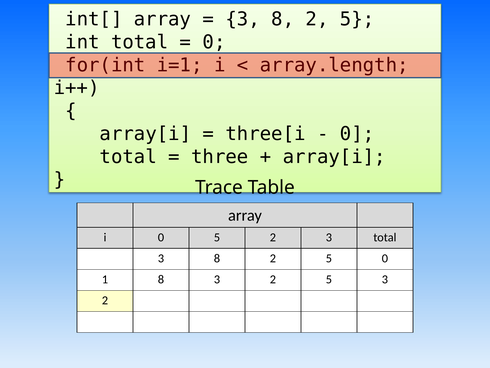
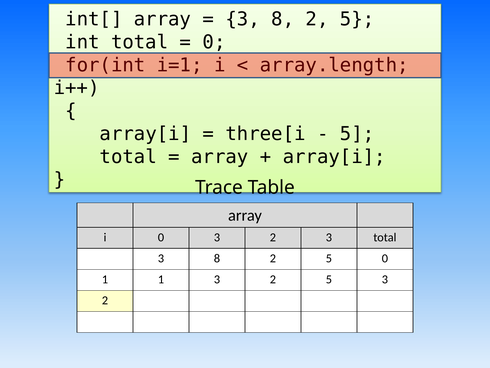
0 at (357, 134): 0 -> 5
three at (220, 157): three -> array
0 5: 5 -> 3
1 8: 8 -> 1
